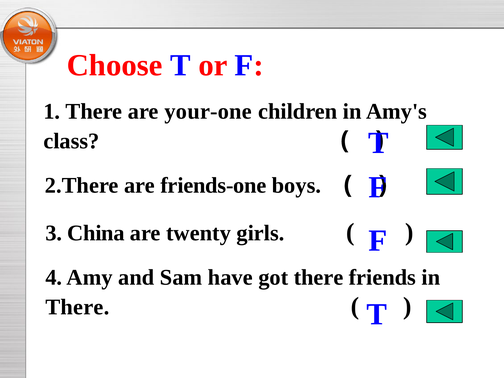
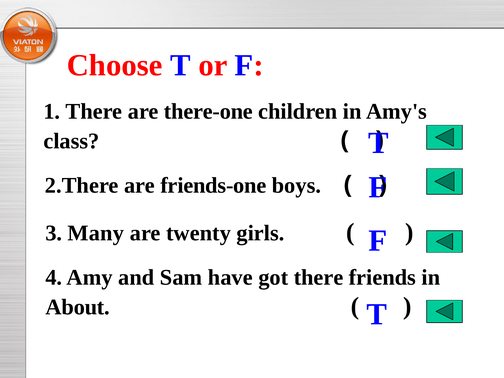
your-one: your-one -> there-one
China: China -> Many
There at (77, 307): There -> About
